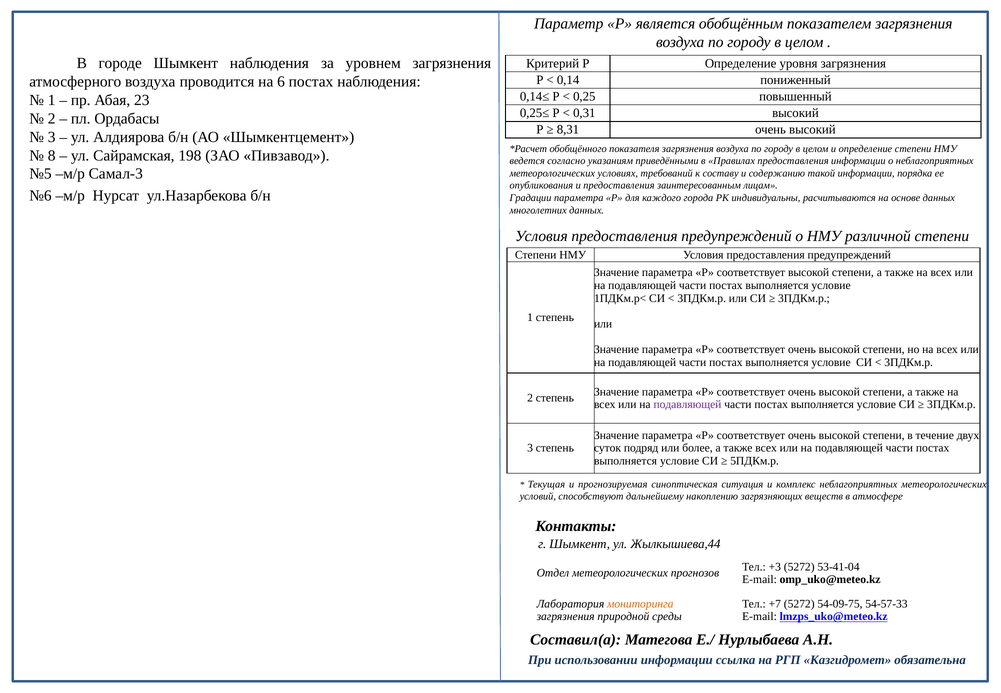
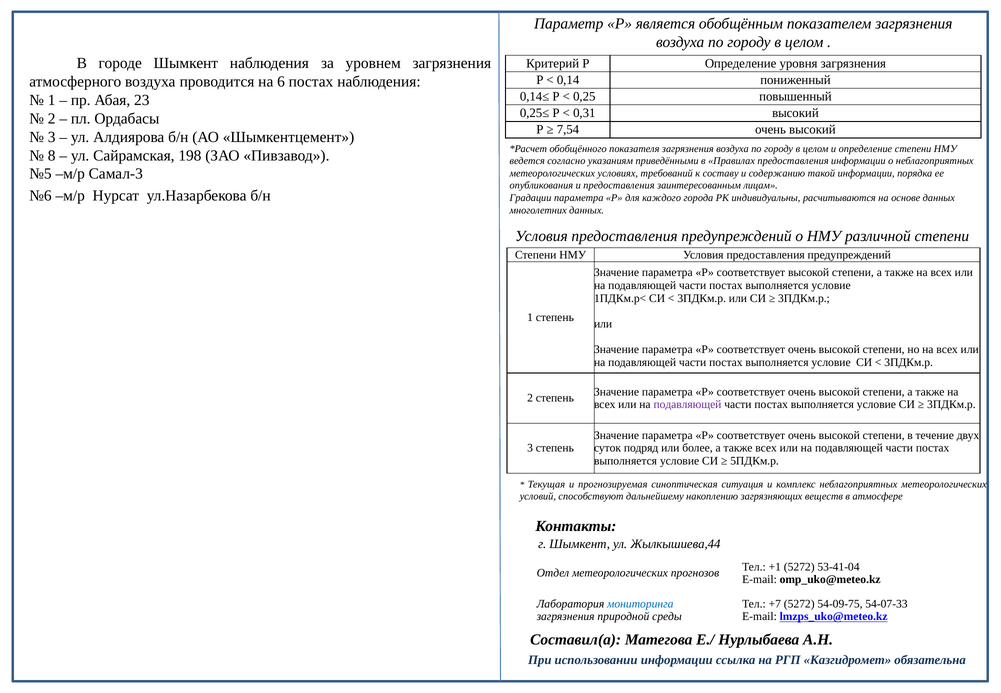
8,31: 8,31 -> 7,54
+3: +3 -> +1
мониторинга colour: orange -> blue
54-57-33: 54-57-33 -> 54-07-33
